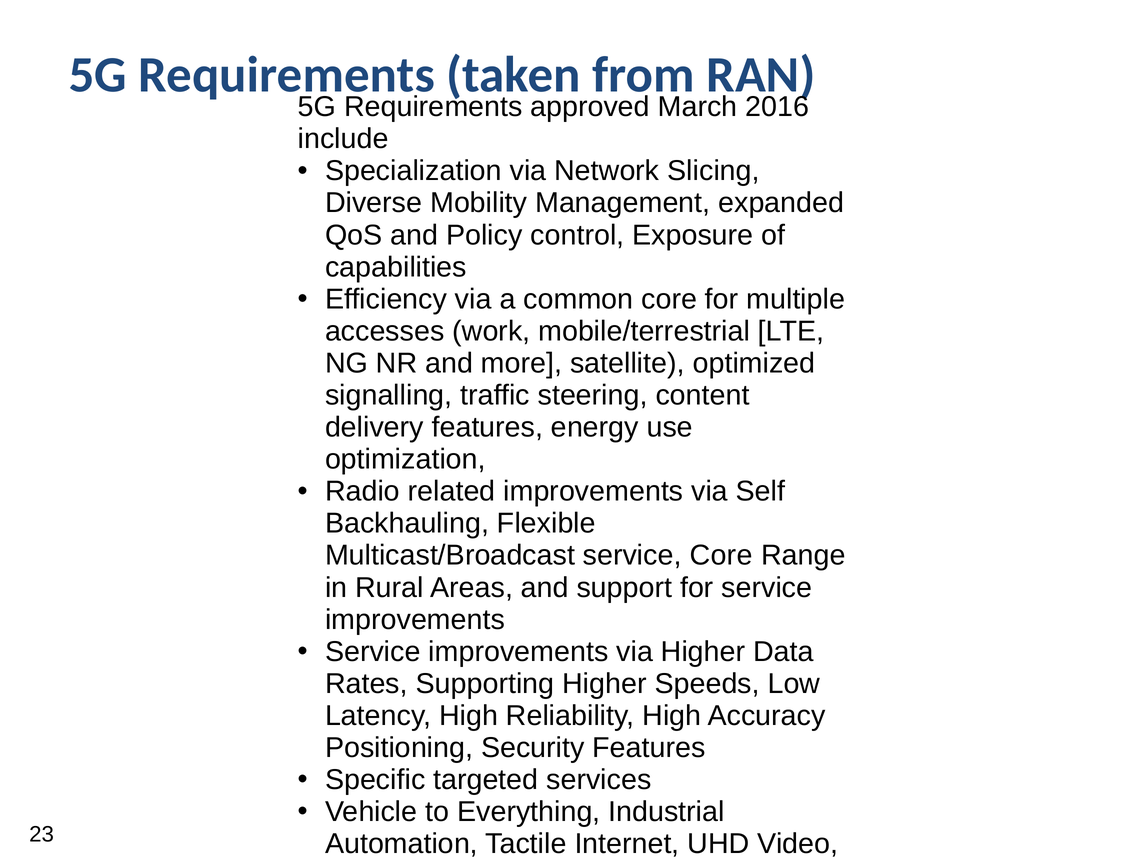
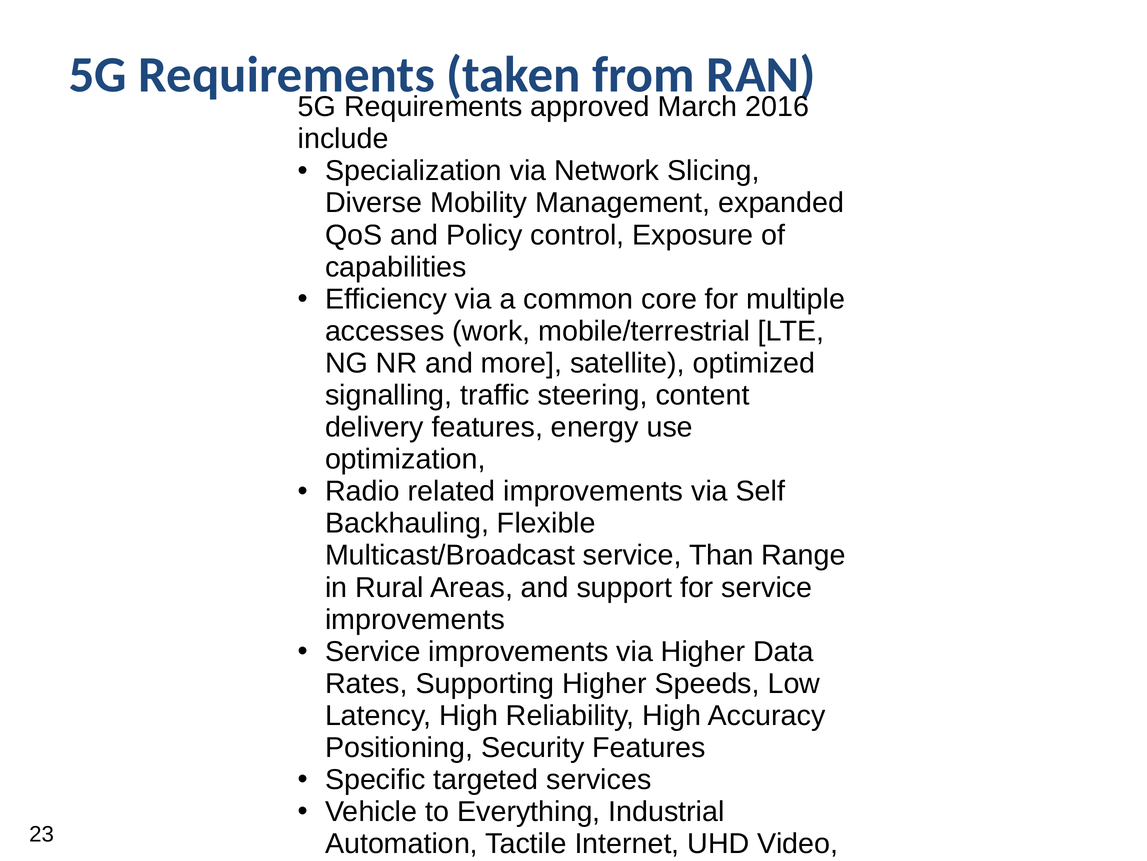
service Core: Core -> Than
